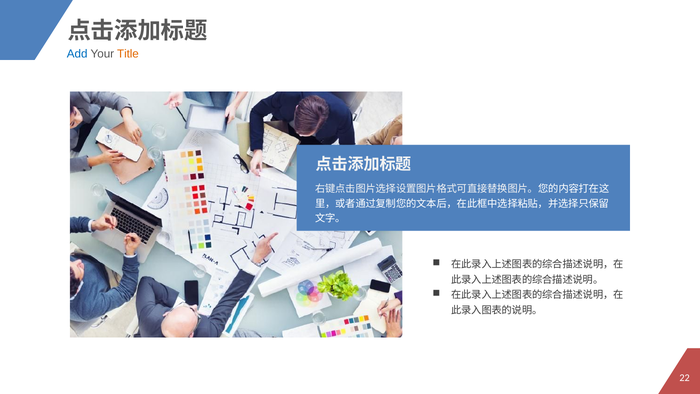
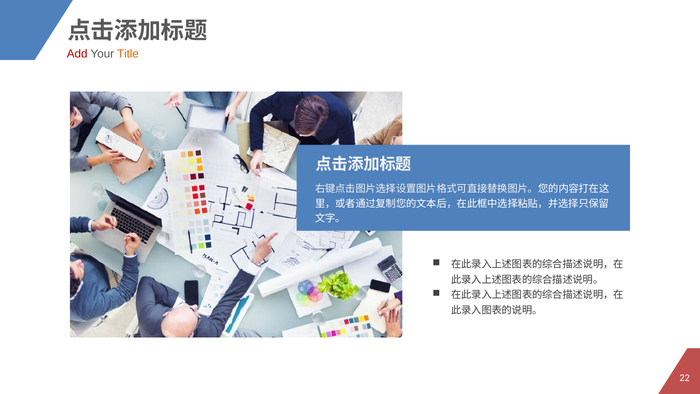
Add colour: blue -> red
